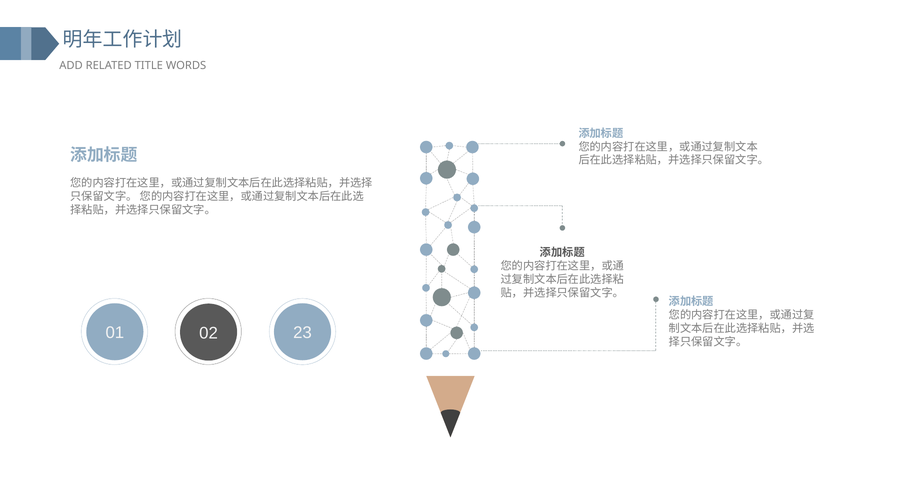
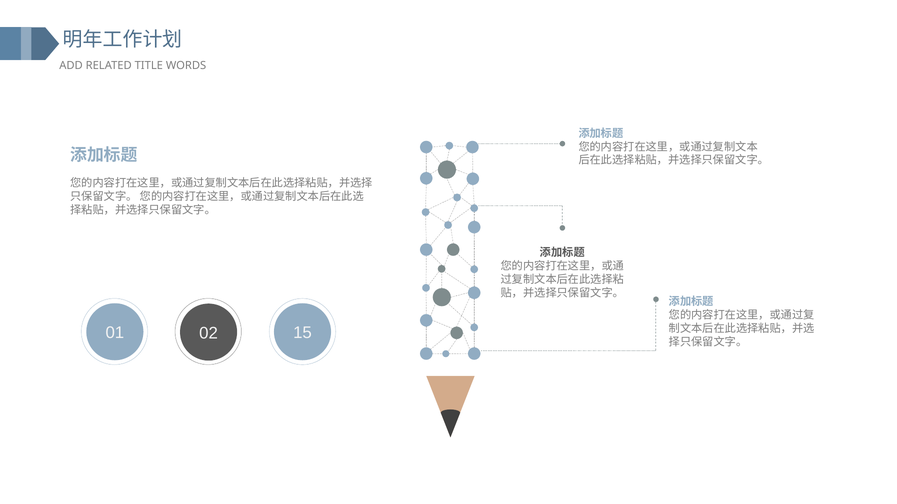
23: 23 -> 15
